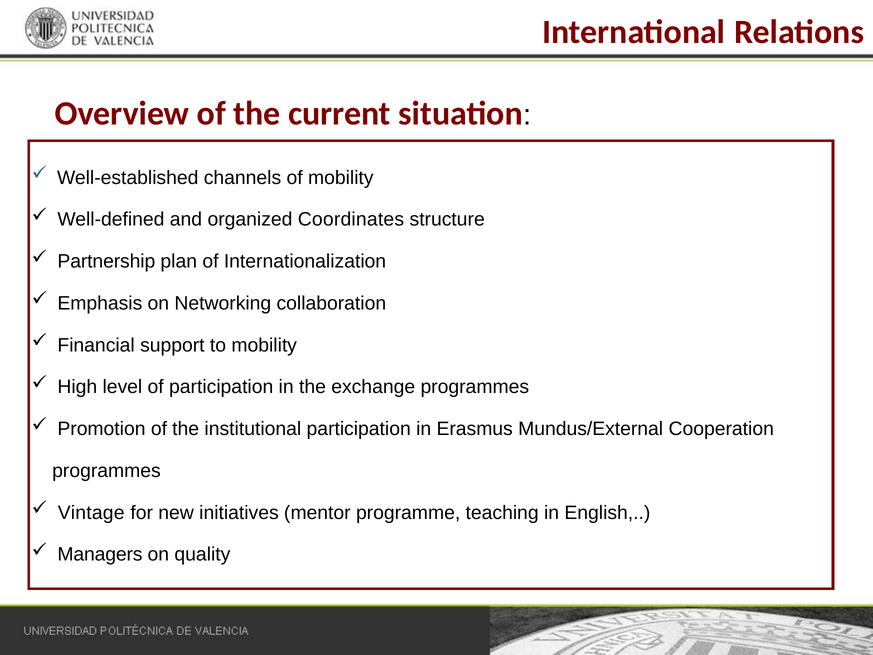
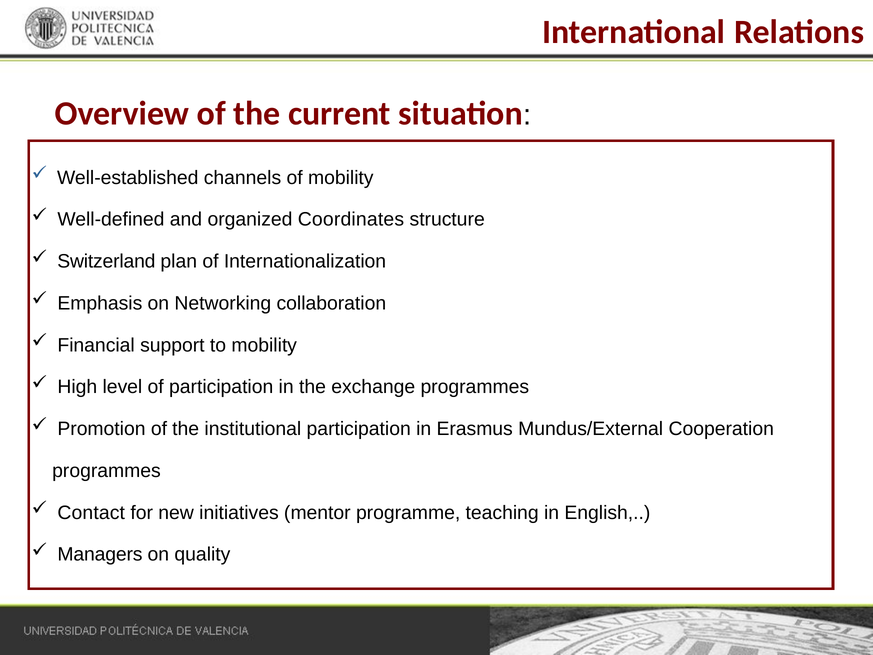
Partnership: Partnership -> Switzerland
Vintage: Vintage -> Contact
